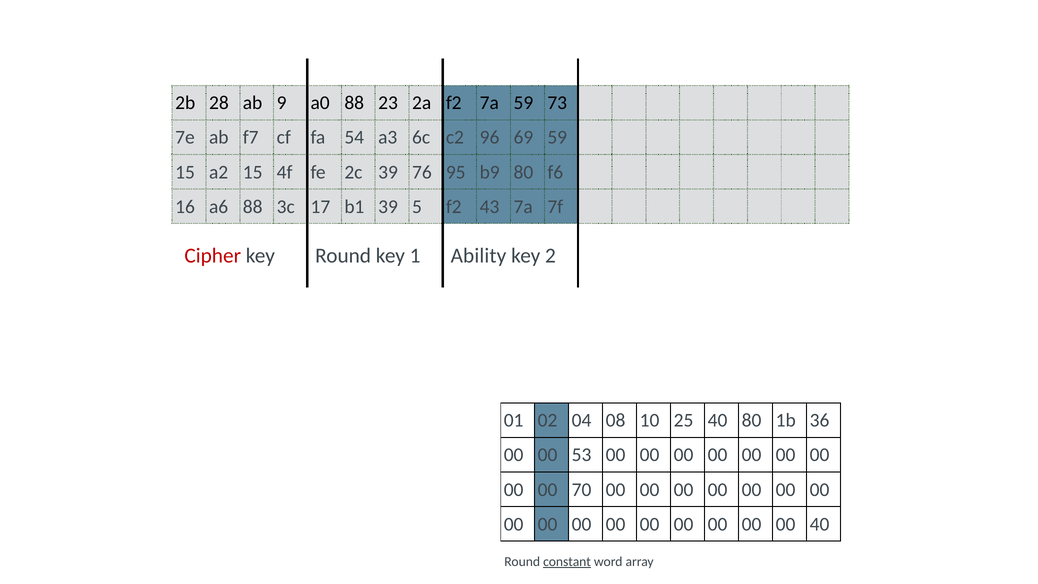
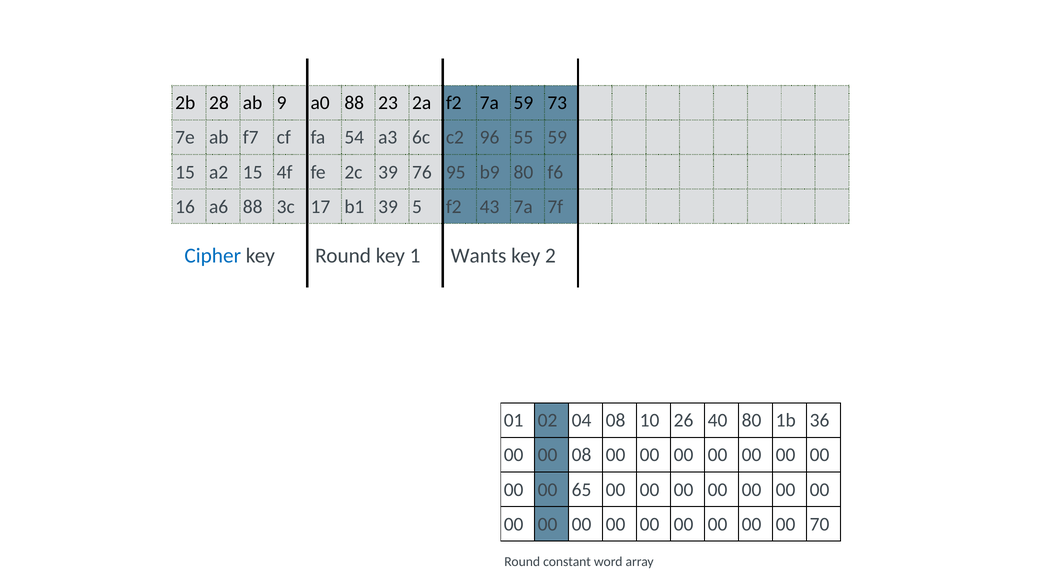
69: 69 -> 55
Cipher colour: red -> blue
Ability: Ability -> Wants
25: 25 -> 26
00 53: 53 -> 08
70: 70 -> 65
00 40: 40 -> 70
constant underline: present -> none
